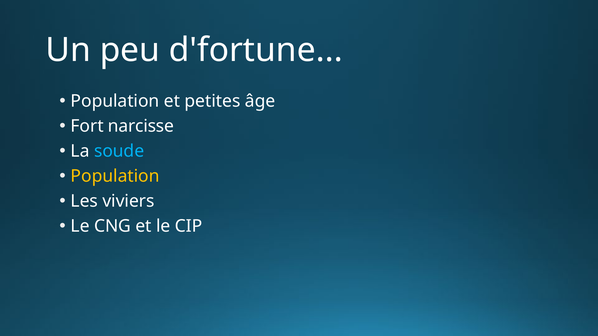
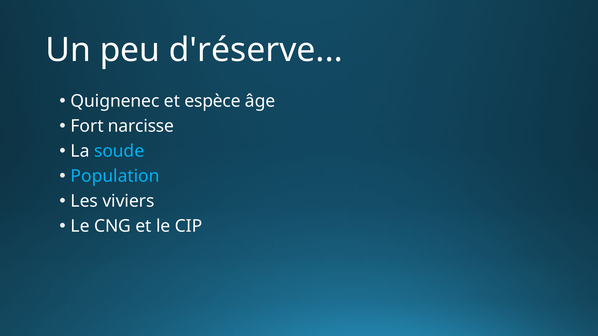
d'fortune: d'fortune -> d'réserve
Population at (115, 101): Population -> Quignenec
petites: petites -> espèce
Population at (115, 176) colour: yellow -> light blue
